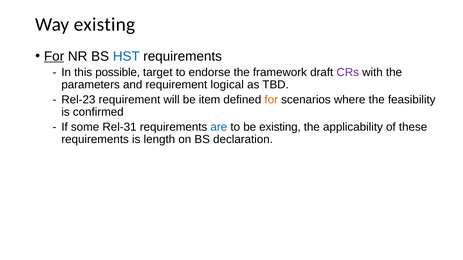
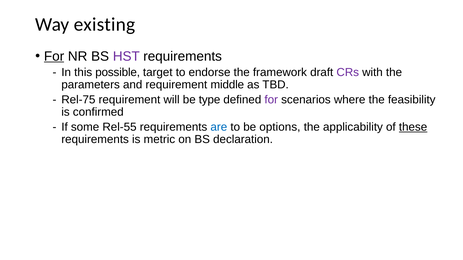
HST colour: blue -> purple
logical: logical -> middle
Rel-23: Rel-23 -> Rel-75
item: item -> type
for at (271, 100) colour: orange -> purple
Rel-31: Rel-31 -> Rel-55
be existing: existing -> options
these underline: none -> present
length: length -> metric
